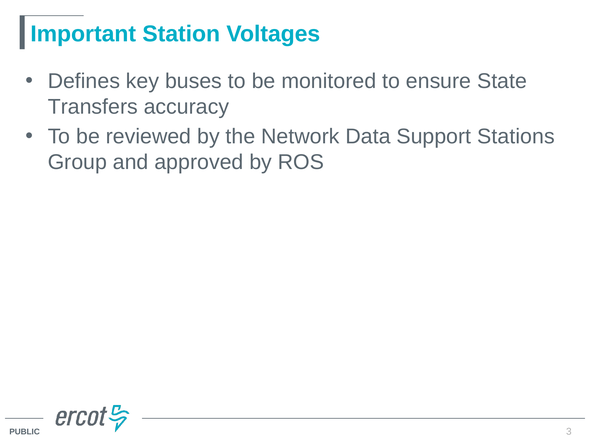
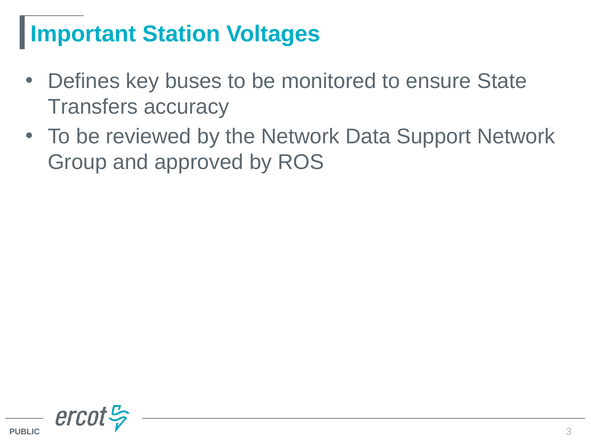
Support Stations: Stations -> Network
